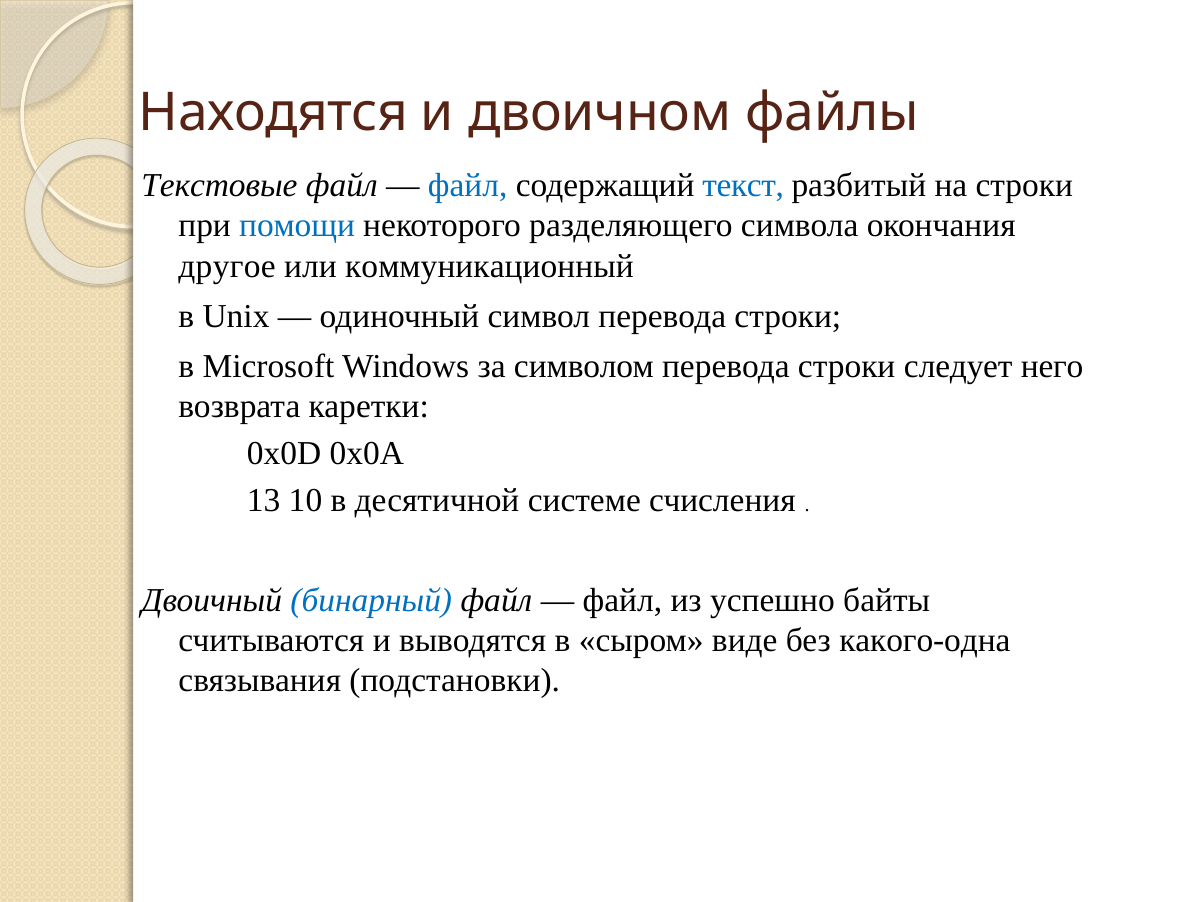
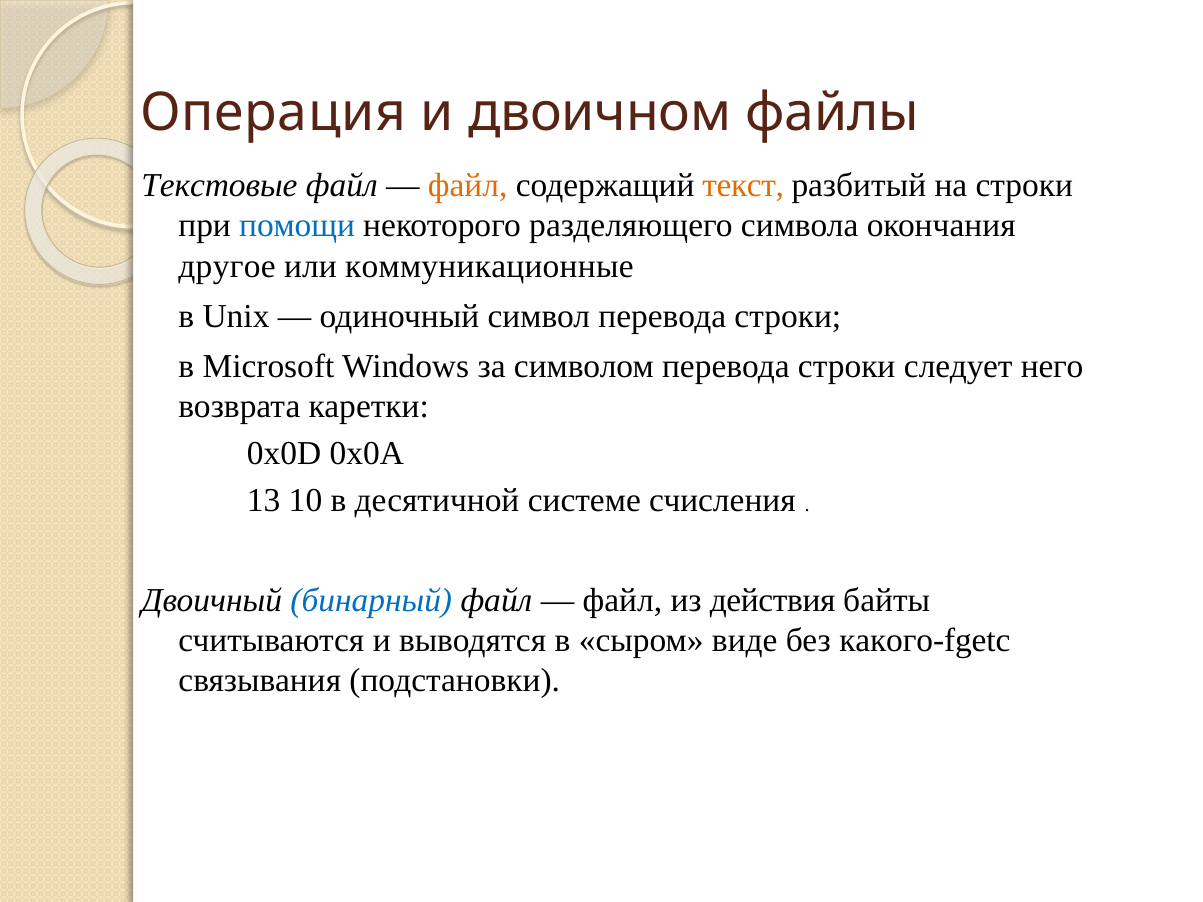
Находятся: Находятся -> Операция
файл at (468, 186) colour: blue -> orange
текст colour: blue -> orange
коммуникационный: коммуникационный -> коммуникационные
успешно: успешно -> действия
какого-одна: какого-одна -> какого-fgetc
